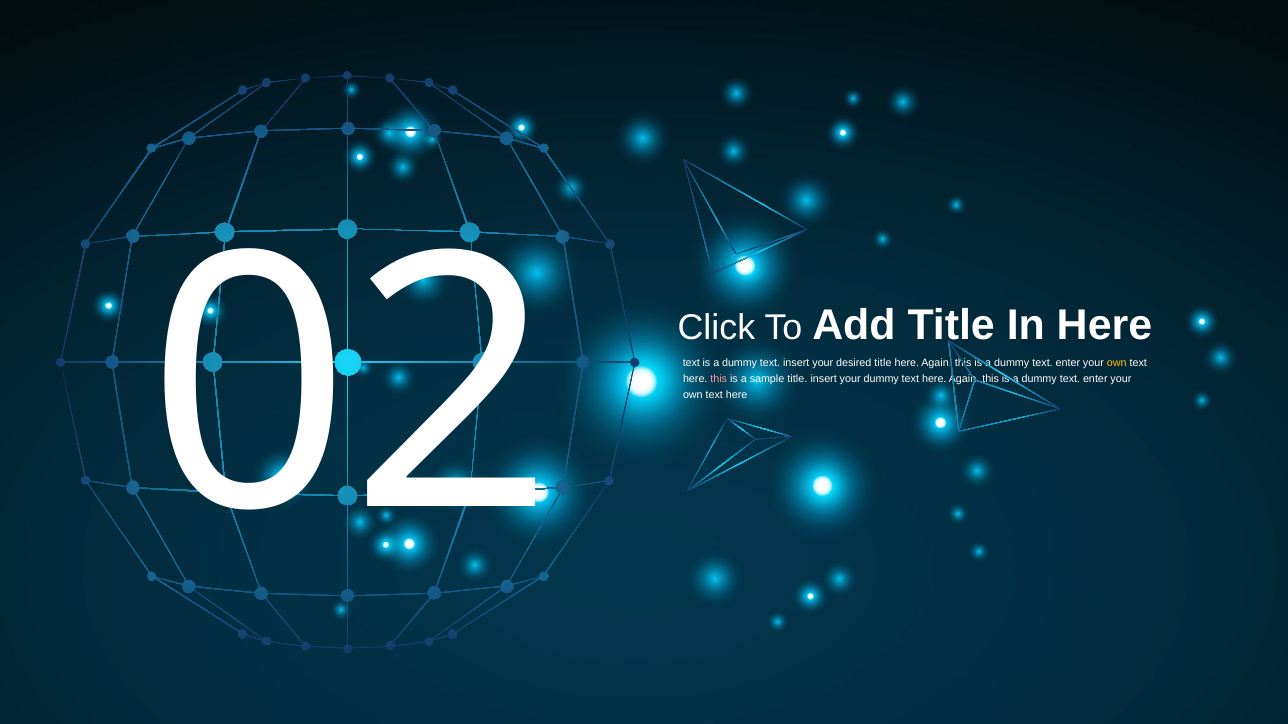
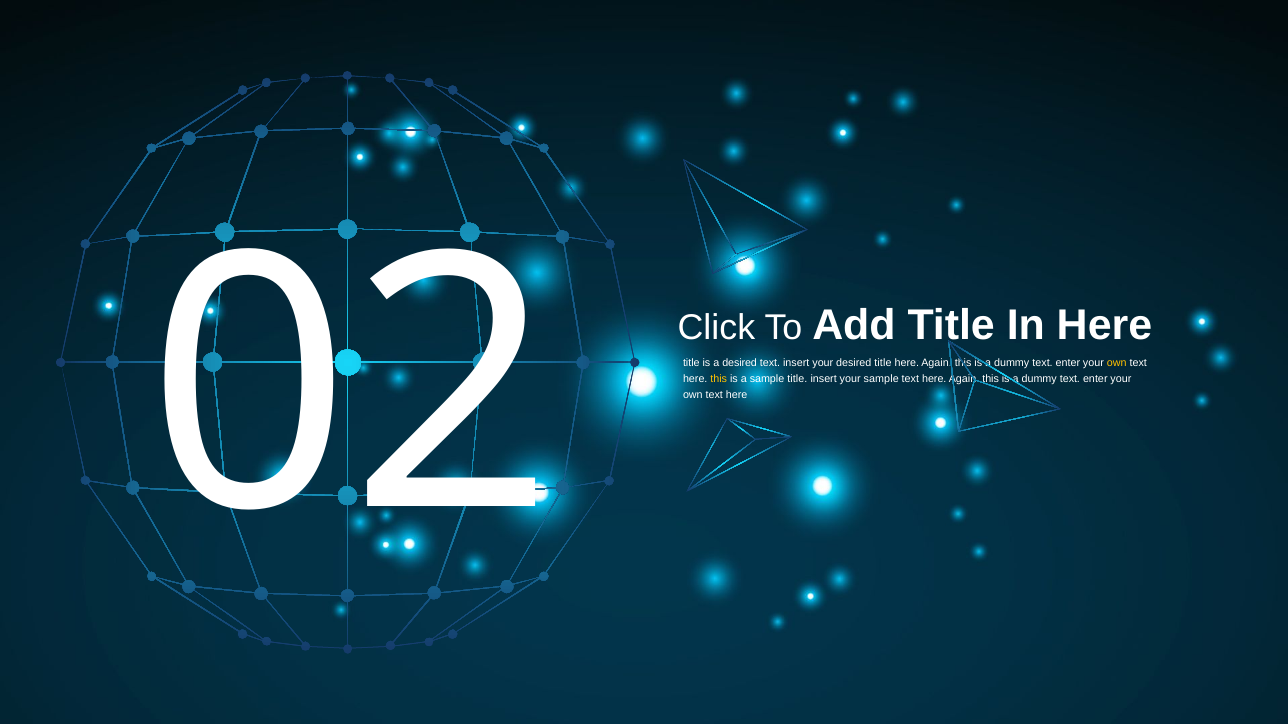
02 text: text -> title
dummy at (740, 363): dummy -> desired
this at (719, 379) colour: pink -> yellow
your dummy: dummy -> sample
